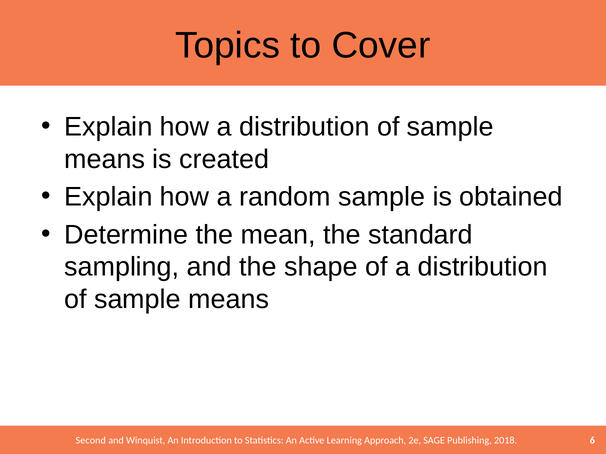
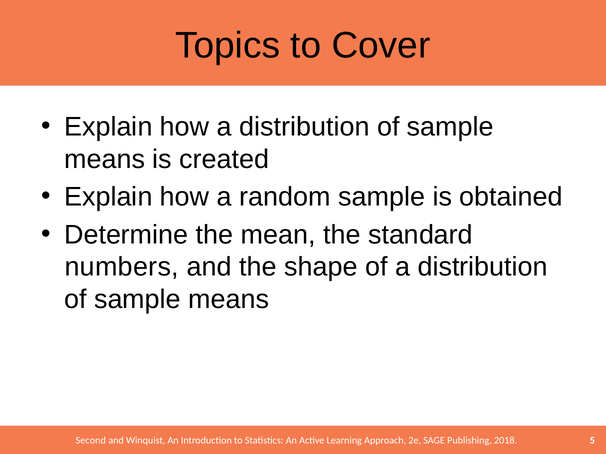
sampling: sampling -> numbers
6: 6 -> 5
